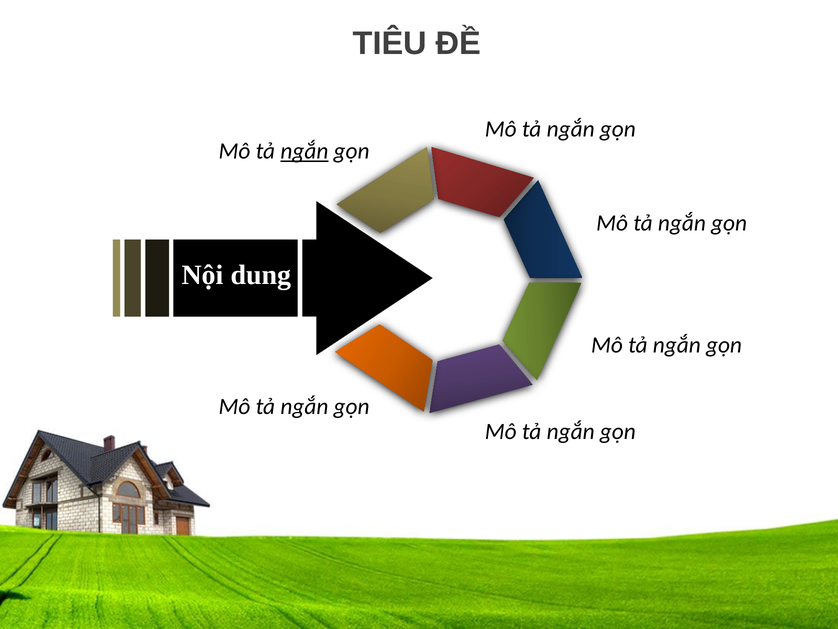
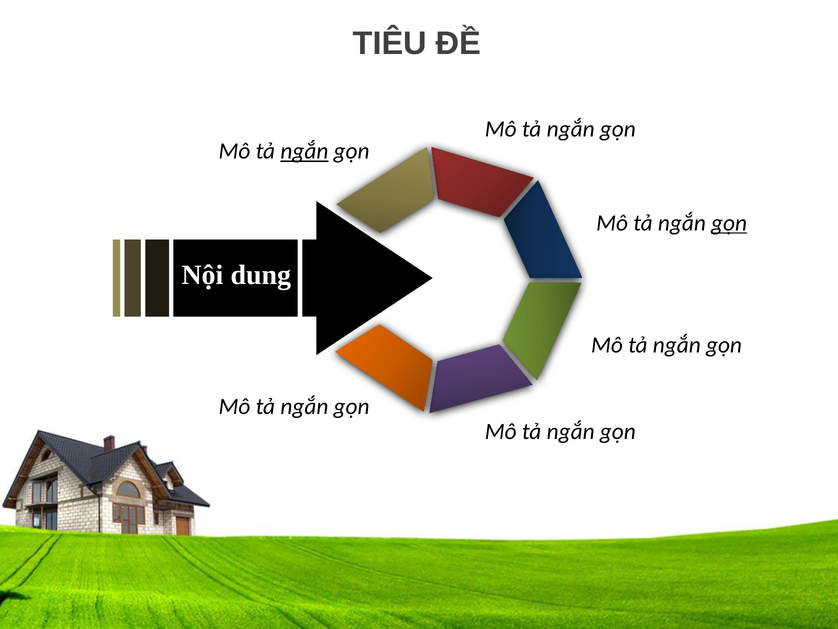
gọn at (729, 223) underline: none -> present
